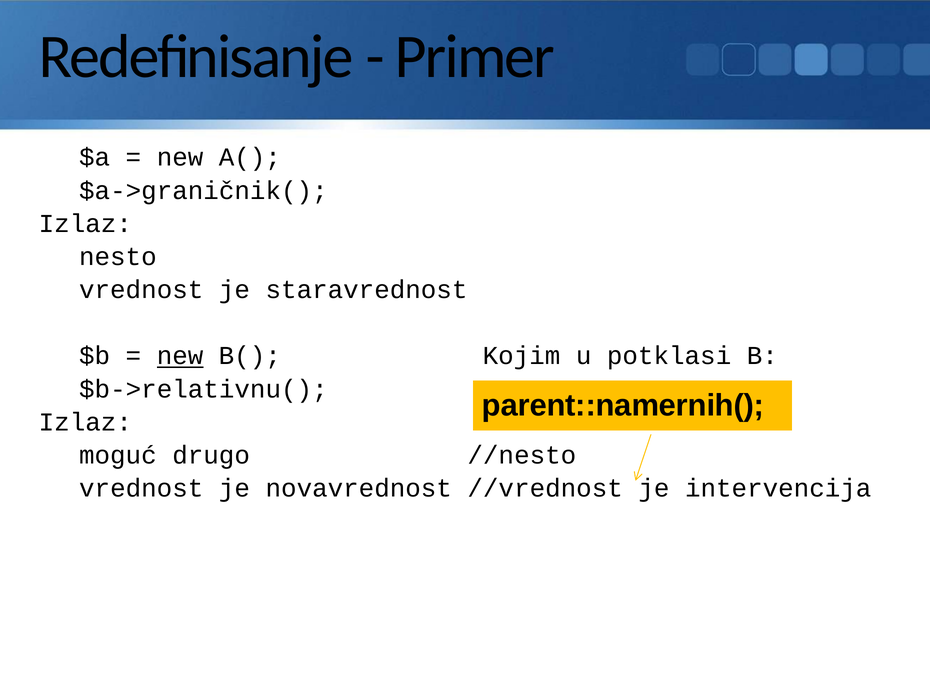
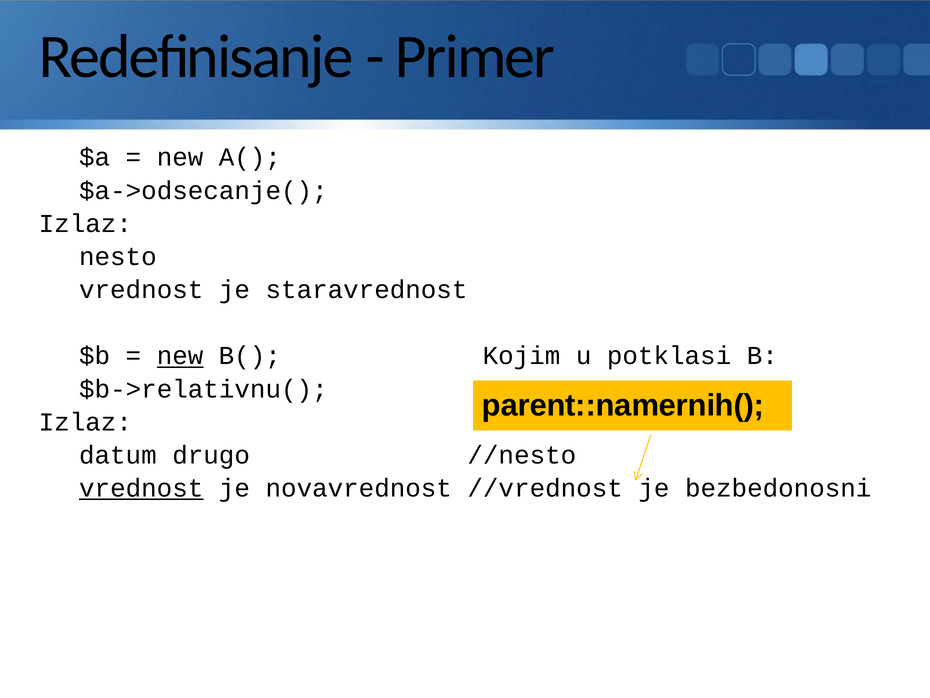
$a->graničnik(: $a->graničnik( -> $a->odsecanje(
moguć: moguć -> datum
vrednost at (141, 488) underline: none -> present
intervencija: intervencija -> bezbedonosni
